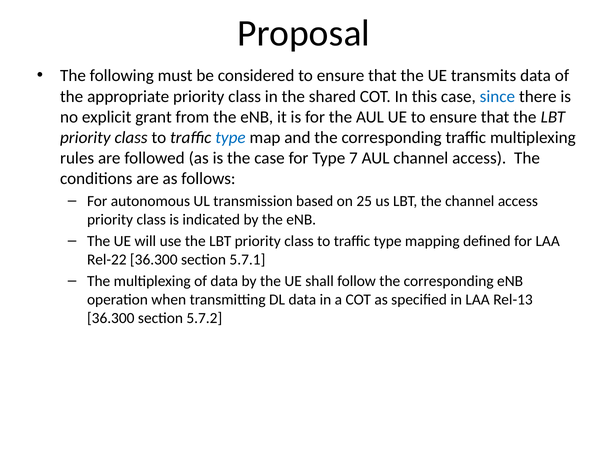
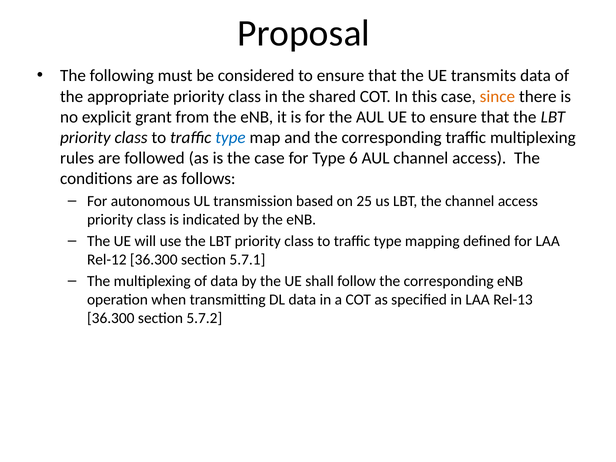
since colour: blue -> orange
7: 7 -> 6
Rel-22: Rel-22 -> Rel-12
